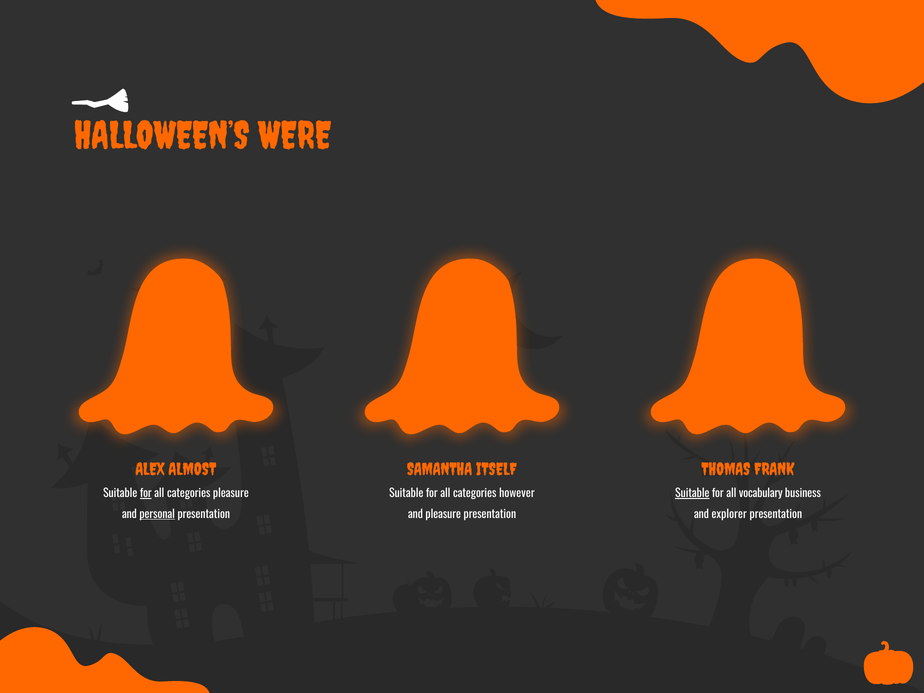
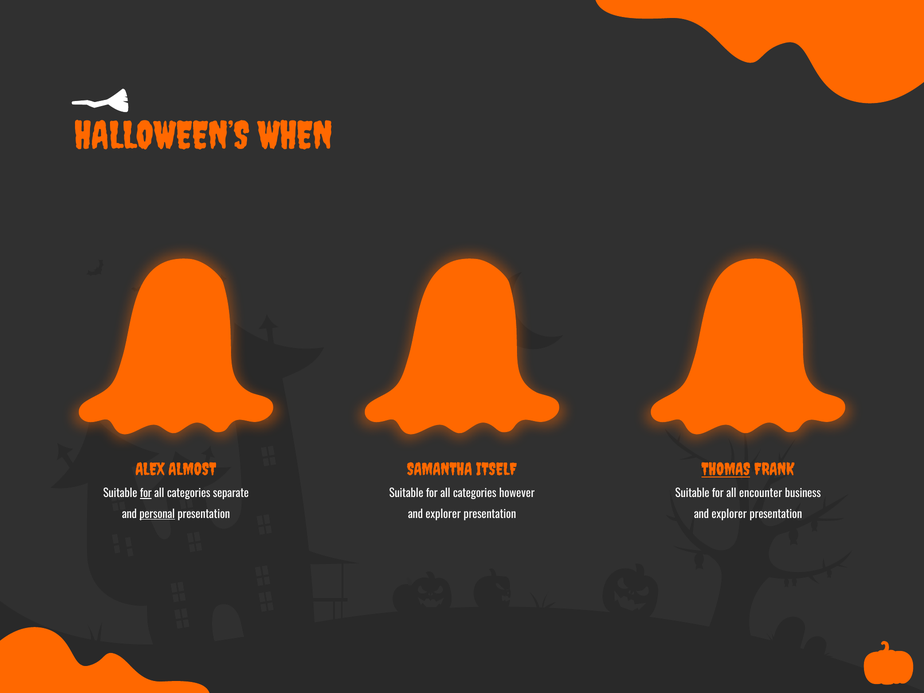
WERE: WERE -> WHEN
THOMAS underline: none -> present
categories pleasure: pleasure -> separate
Suitable at (692, 494) underline: present -> none
vocabulary: vocabulary -> encounter
pleasure at (443, 514): pleasure -> explorer
